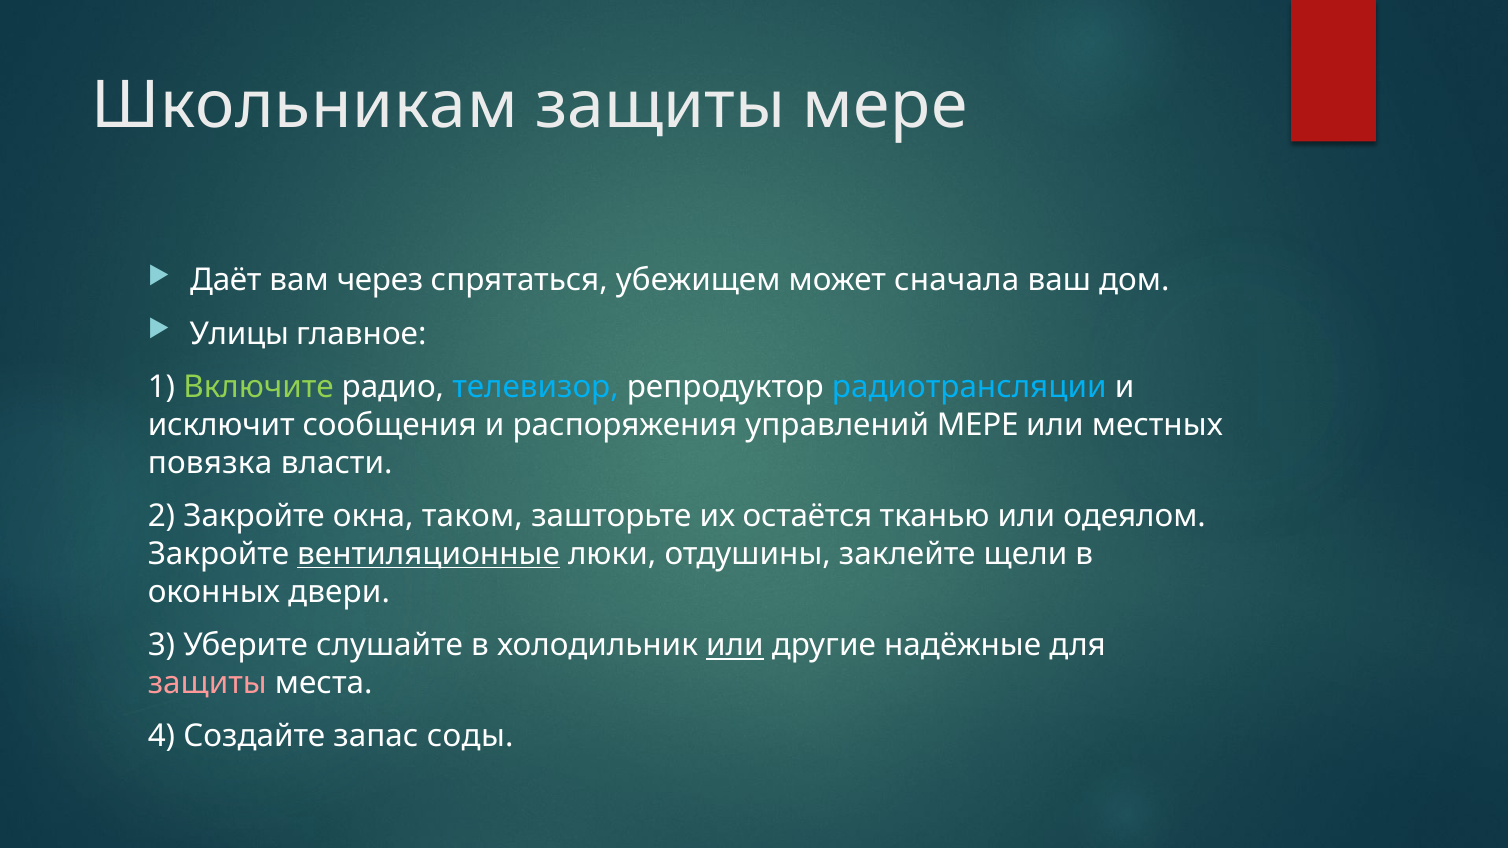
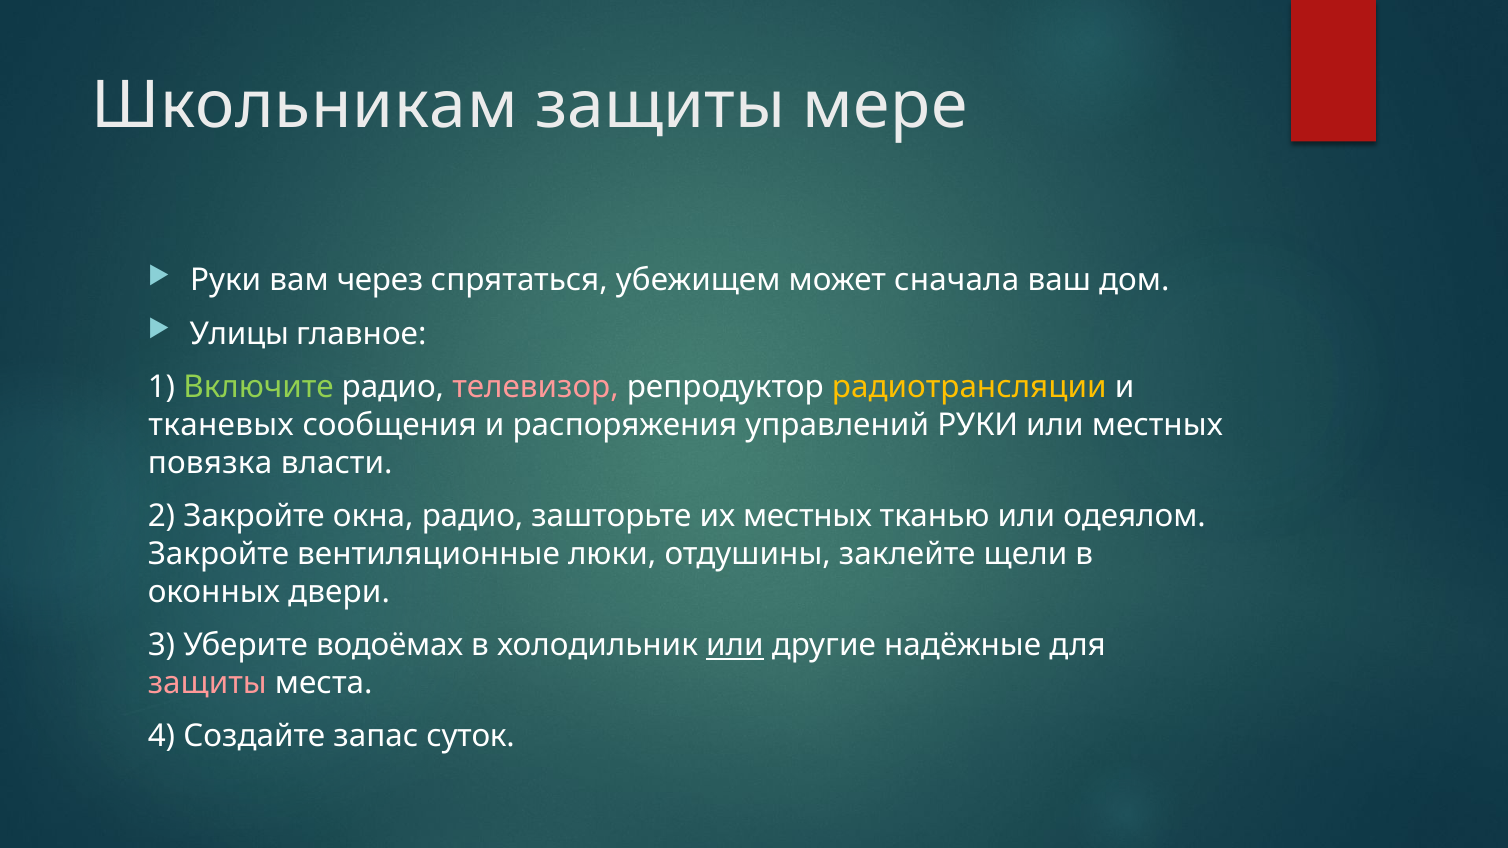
Даёт at (226, 281): Даёт -> Руки
телевизор colour: light blue -> pink
радиотрансляции colour: light blue -> yellow
исключит: исключит -> тканевых
управлений МЕРЕ: МЕРЕ -> РУКИ
окна таком: таком -> радио
их остаётся: остаётся -> местных
вентиляционные underline: present -> none
слушайте: слушайте -> водоёмах
соды: соды -> суток
